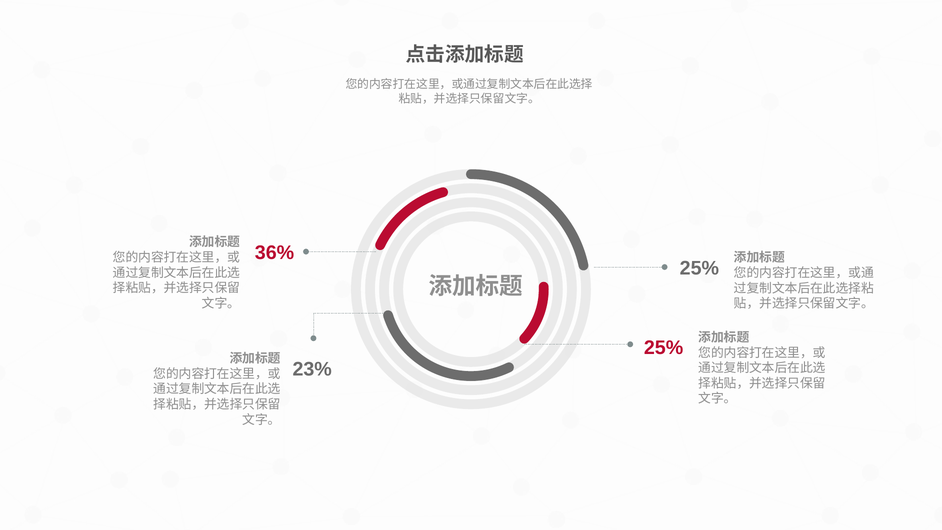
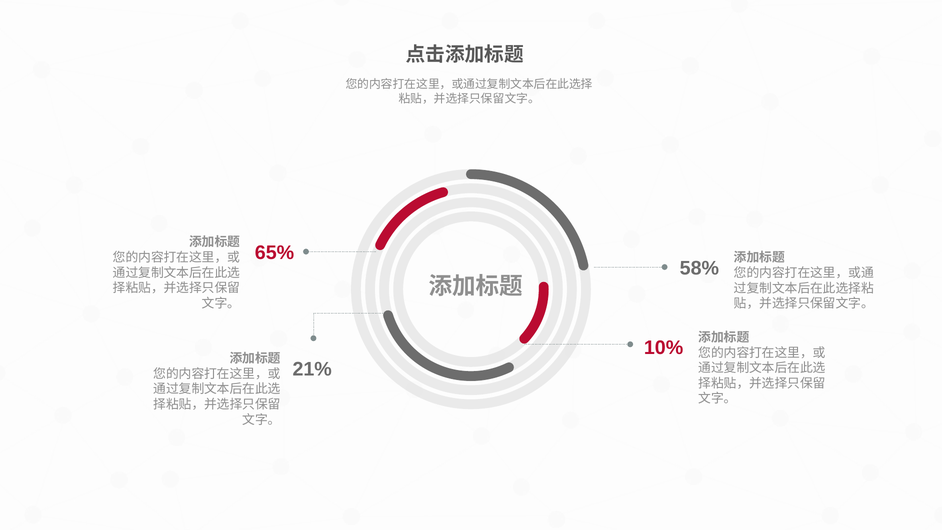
36%: 36% -> 65%
25% at (699, 268): 25% -> 58%
25% at (664, 348): 25% -> 10%
23%: 23% -> 21%
